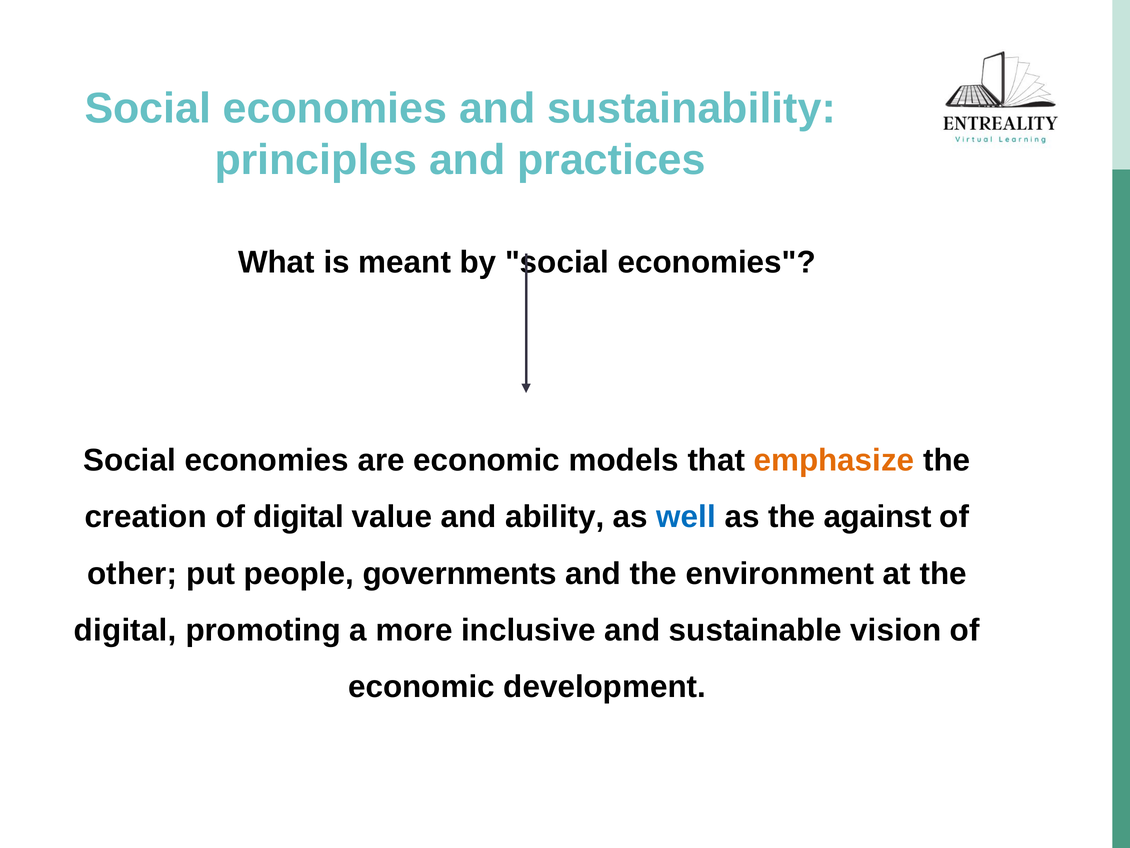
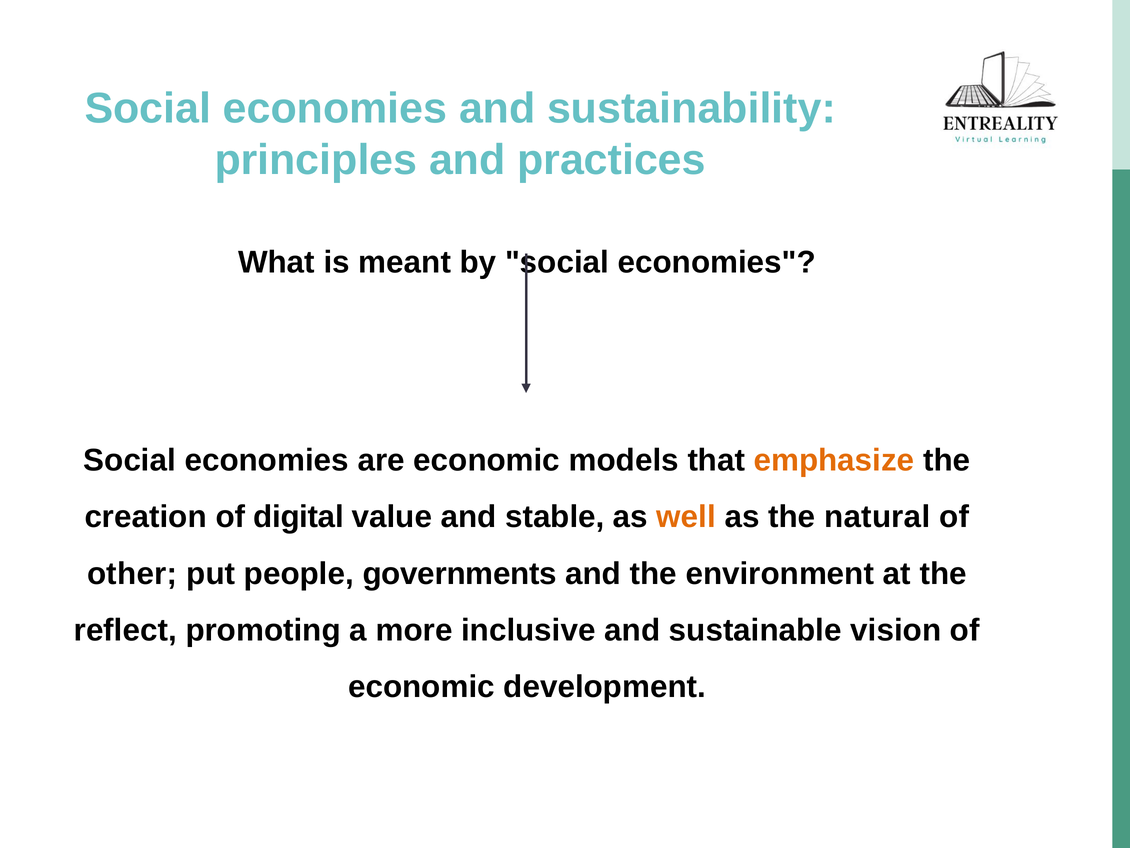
ability: ability -> stable
well colour: blue -> orange
against: against -> natural
digital at (125, 630): digital -> reflect
